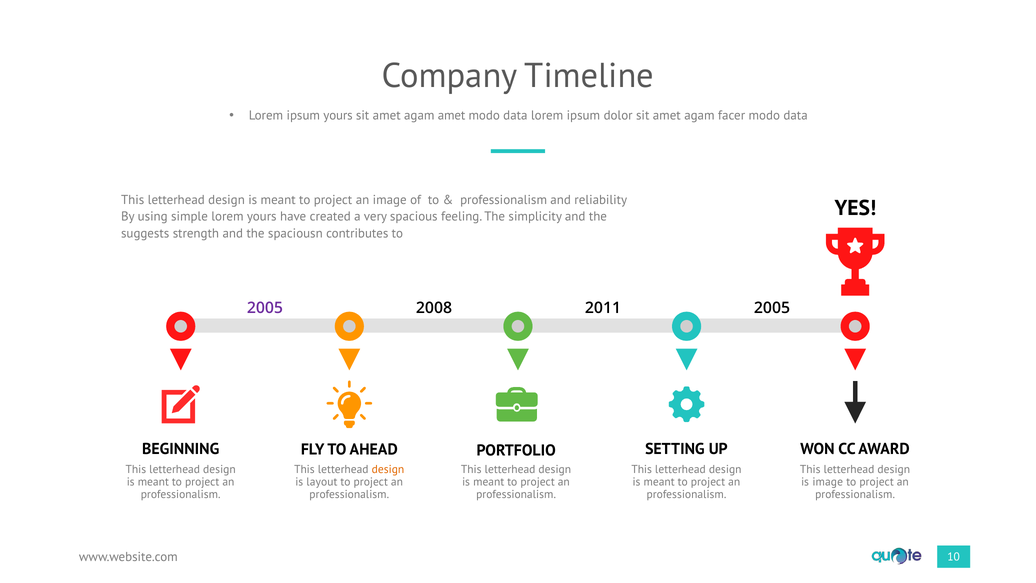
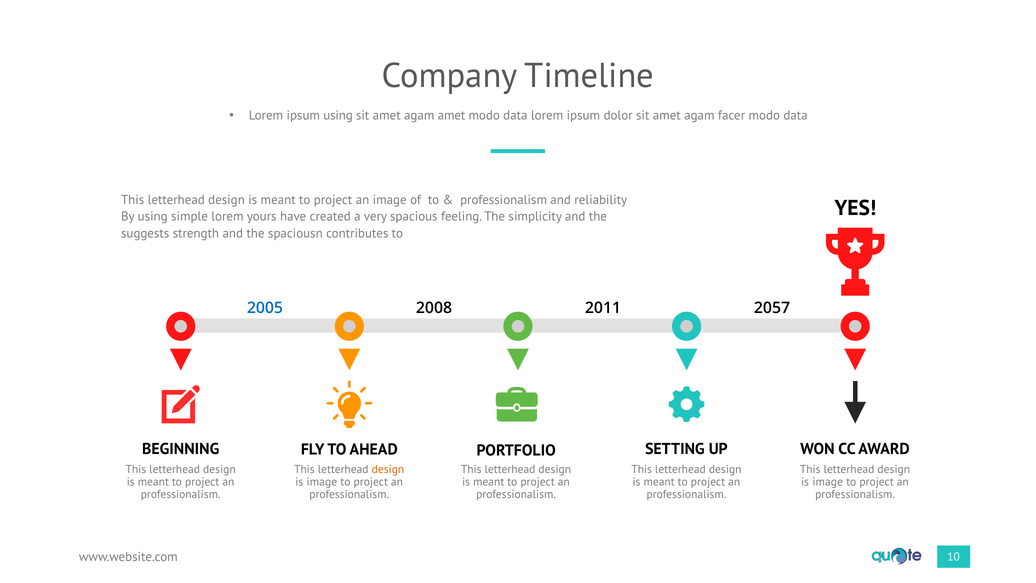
ipsum yours: yours -> using
2005 at (265, 308) colour: purple -> blue
2011 2005: 2005 -> 2057
layout at (322, 482): layout -> image
